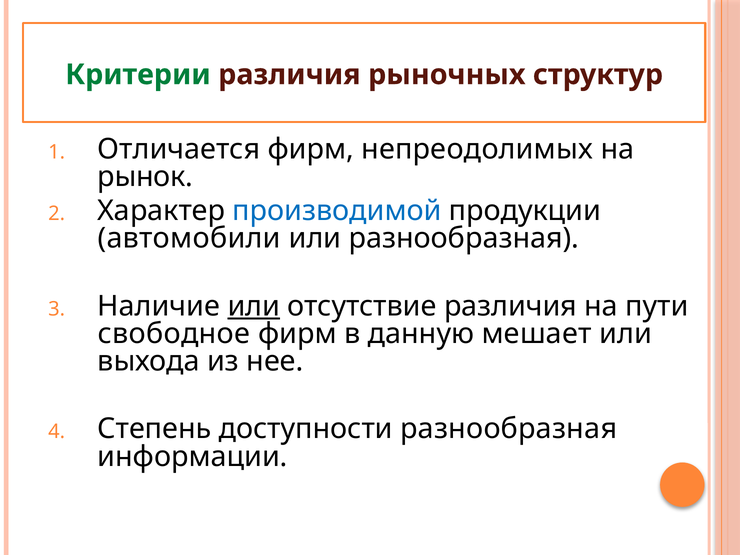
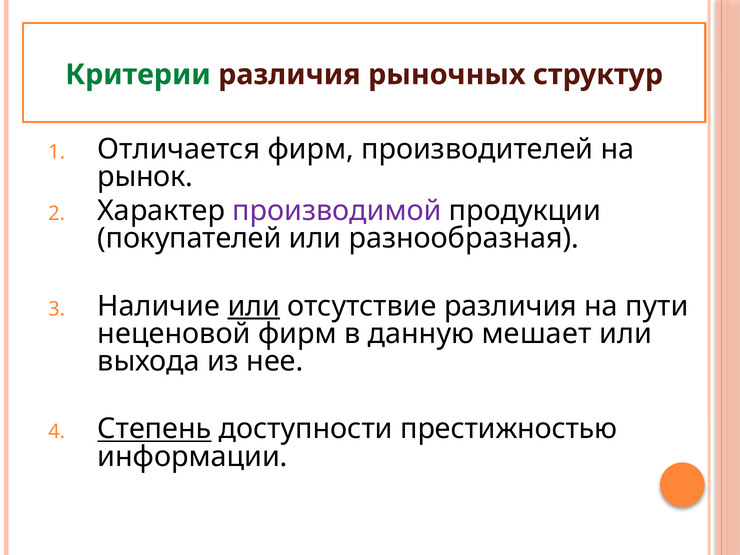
непреодолимых: непреодолимых -> производителей
производимой colour: blue -> purple
автомобили: автомобили -> покупателей
свободное: свободное -> неценовой
Степень underline: none -> present
доступности разнообразная: разнообразная -> престижностью
